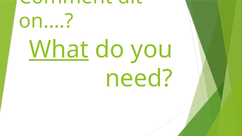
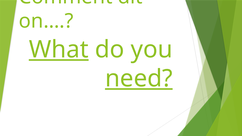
need underline: none -> present
